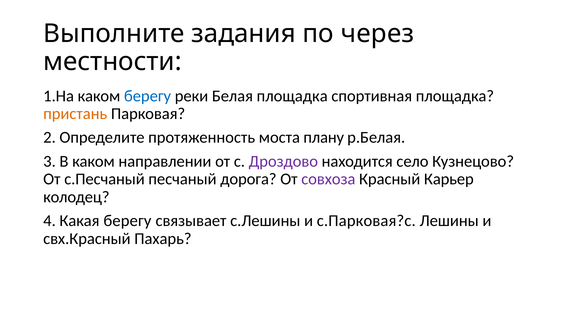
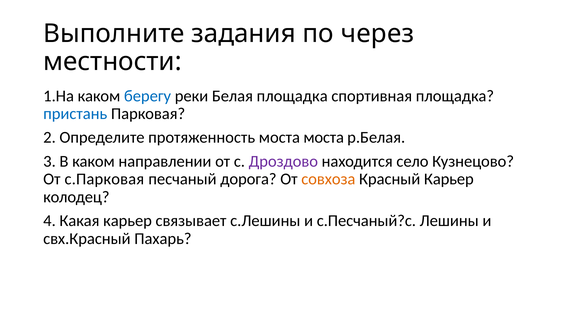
пристань colour: orange -> blue
моста плану: плану -> моста
с.Песчаный: с.Песчаный -> с.Парковая
совхоза colour: purple -> orange
Какая берегу: берегу -> карьер
с.Парковая?с: с.Парковая?с -> с.Песчаный?с
